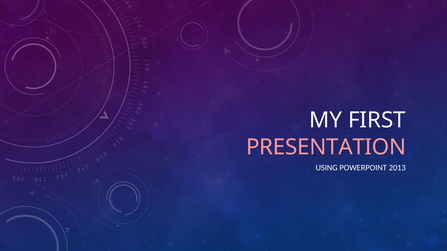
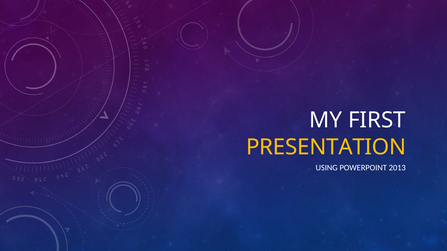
PRESENTATION colour: pink -> yellow
